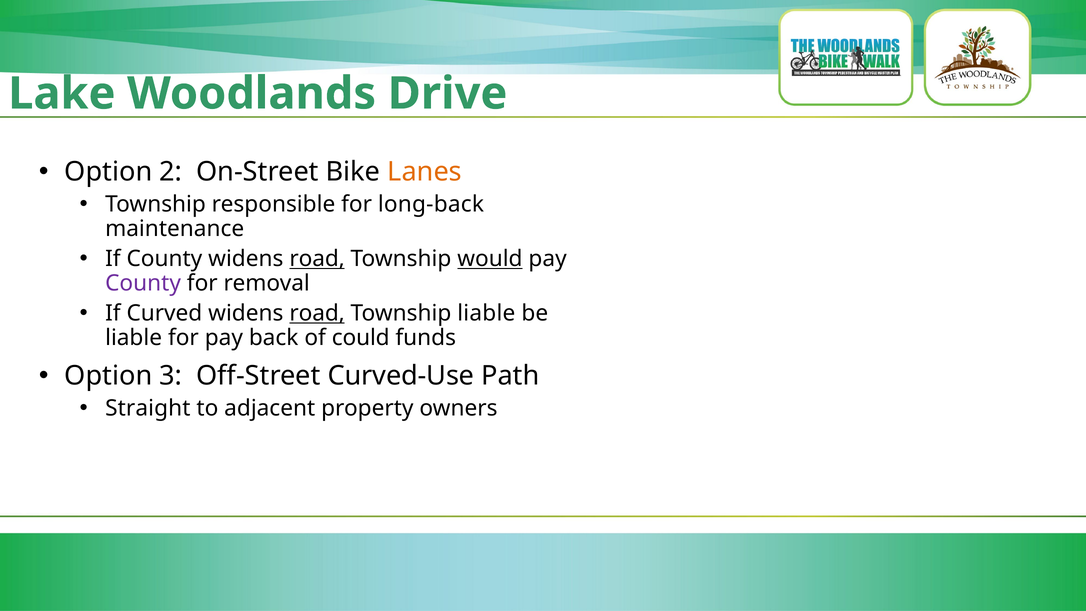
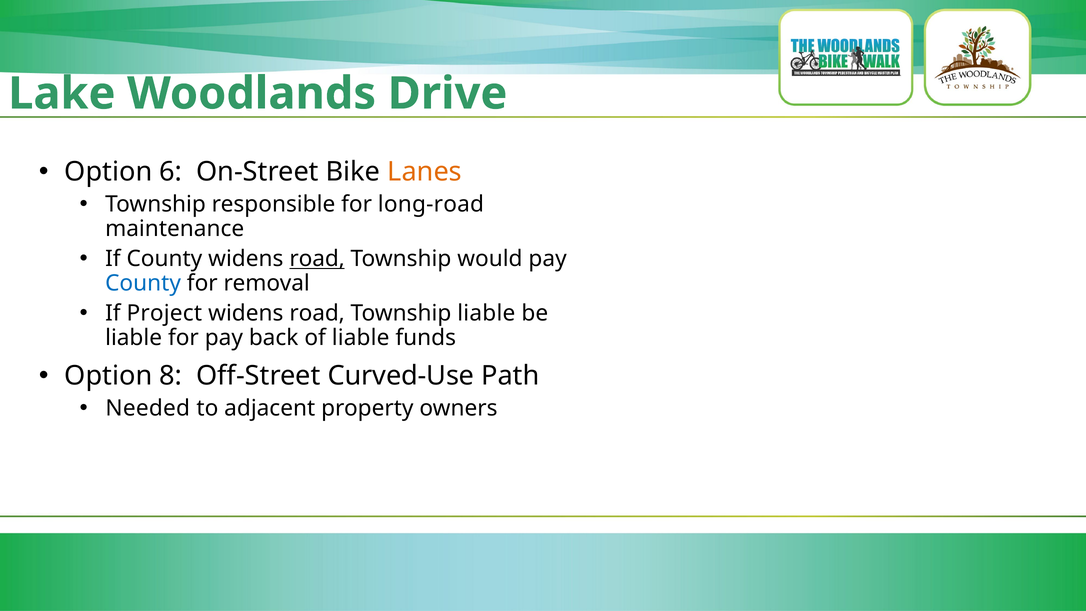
2: 2 -> 6
long-back: long-back -> long-road
would underline: present -> none
County at (143, 283) colour: purple -> blue
Curved: Curved -> Project
road at (317, 313) underline: present -> none
of could: could -> liable
3: 3 -> 8
Straight: Straight -> Needed
